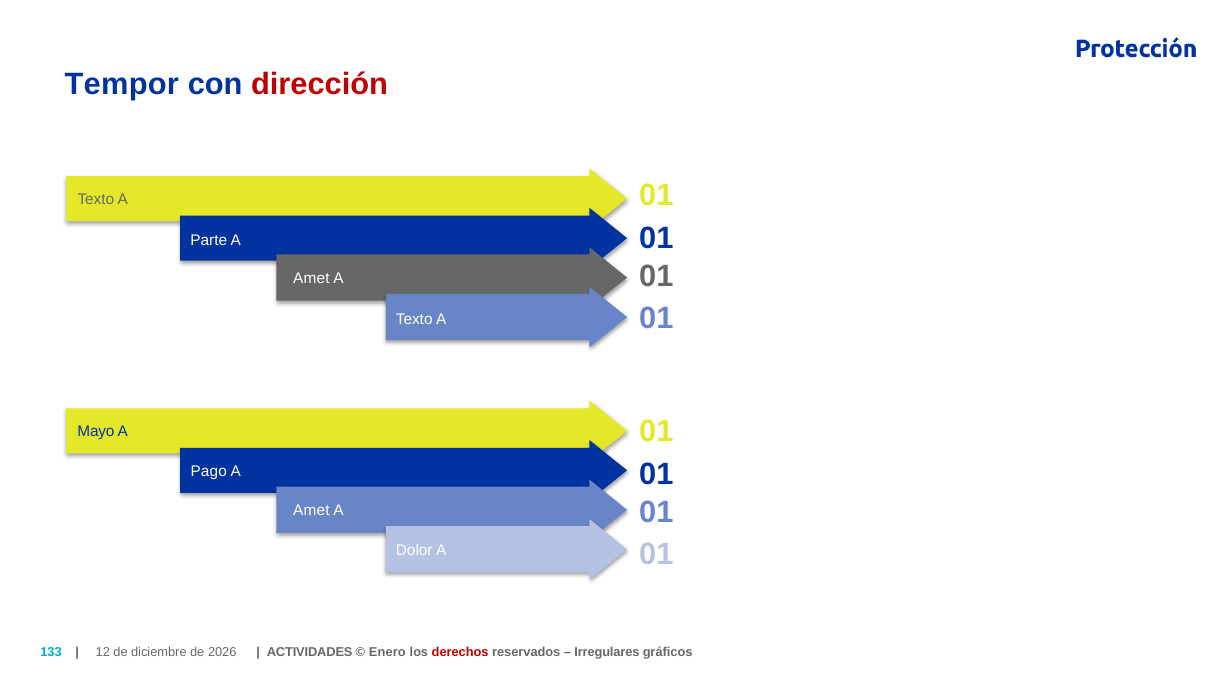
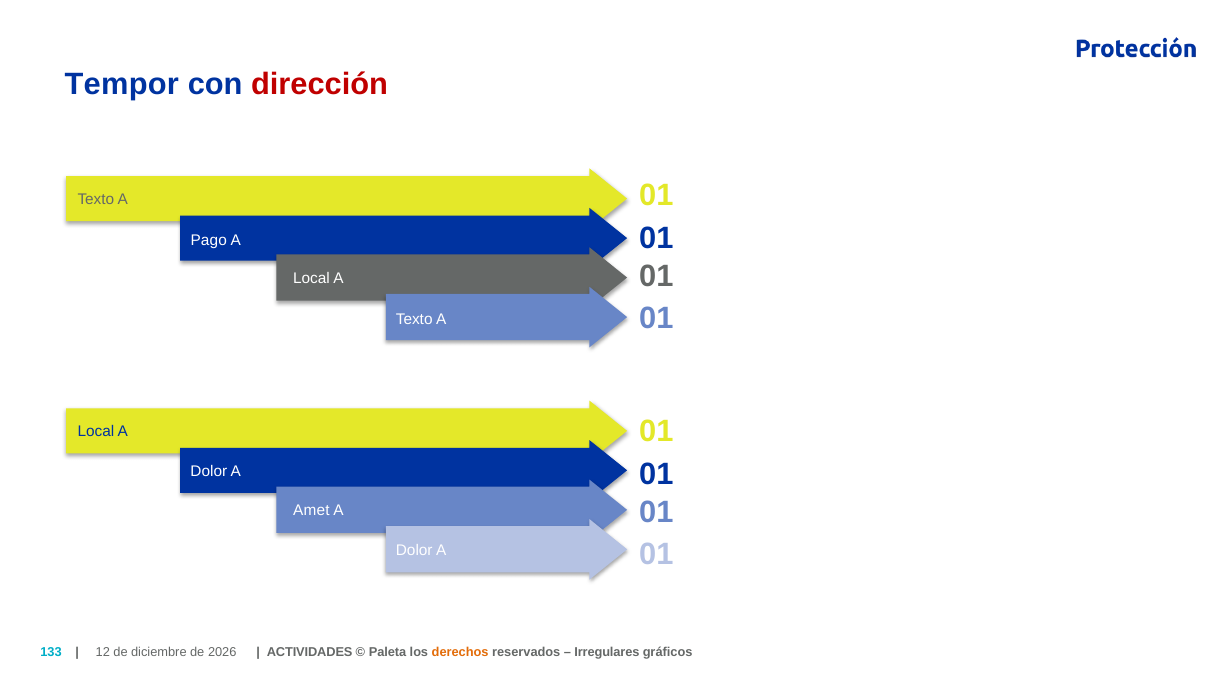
Parte: Parte -> Pago
Amet at (311, 279): Amet -> Local
Mayo at (96, 432): Mayo -> Local
Pago at (209, 471): Pago -> Dolor
Enero: Enero -> Paleta
derechos colour: red -> orange
